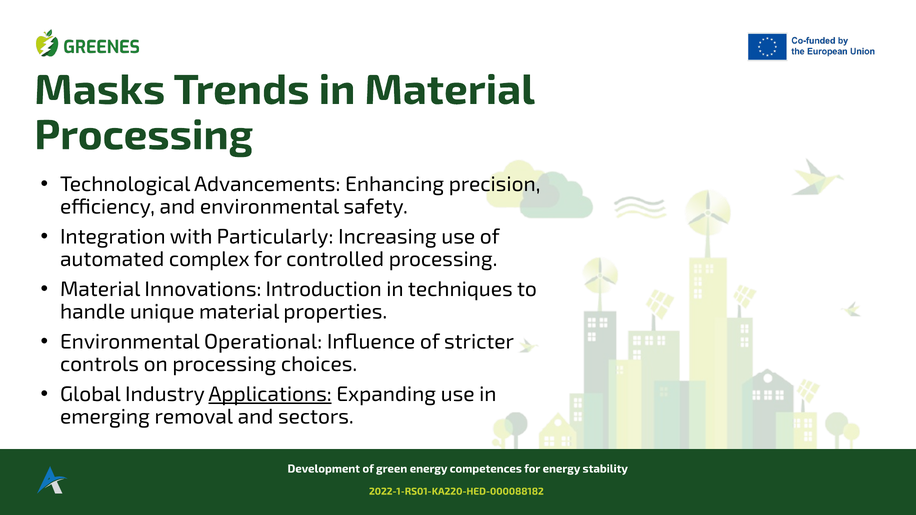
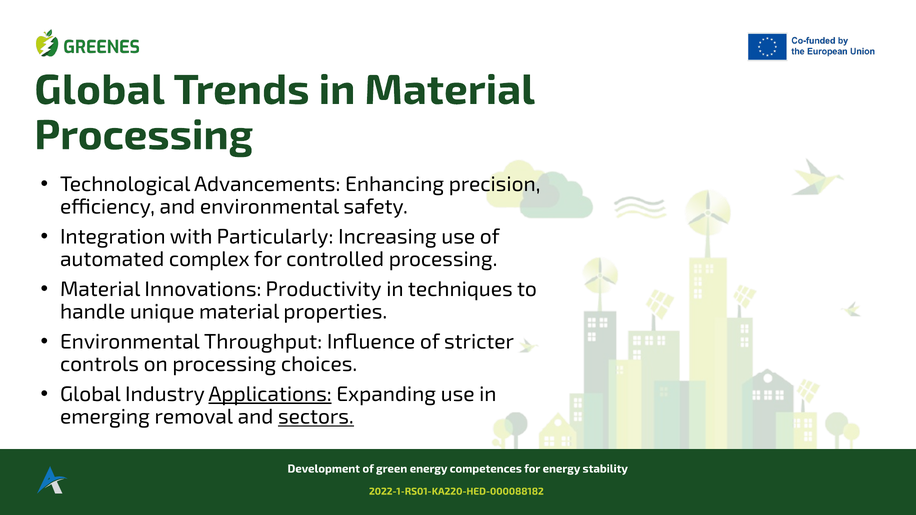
Masks at (100, 90): Masks -> Global
Introduction: Introduction -> Productivity
Operational: Operational -> Throughput
sectors underline: none -> present
